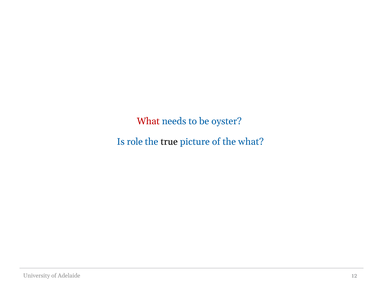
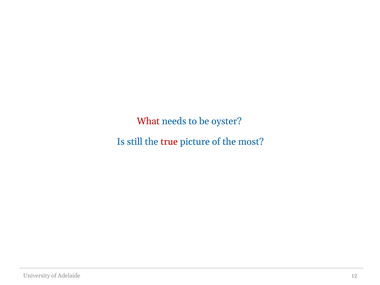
role: role -> still
true colour: black -> red
the what: what -> most
